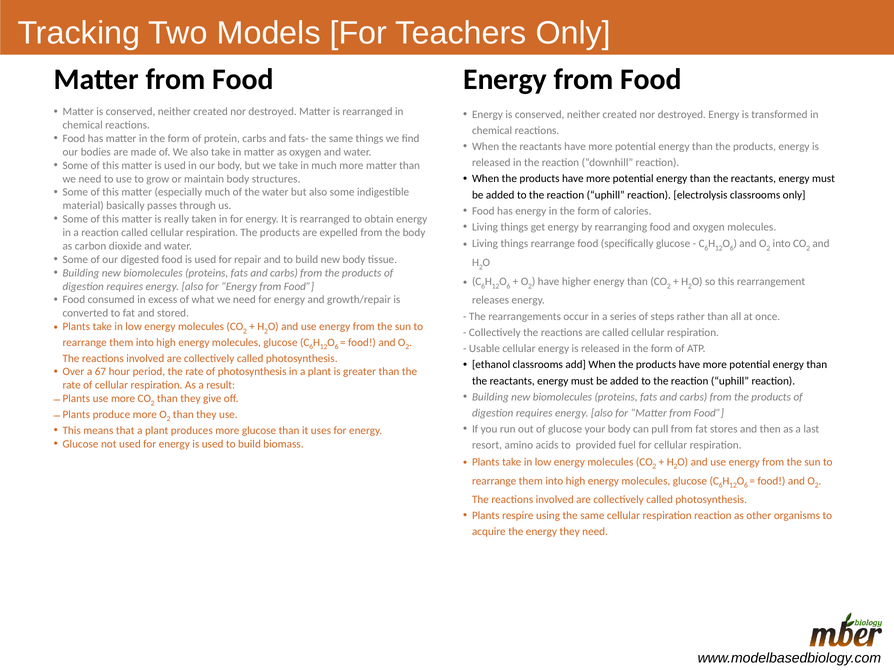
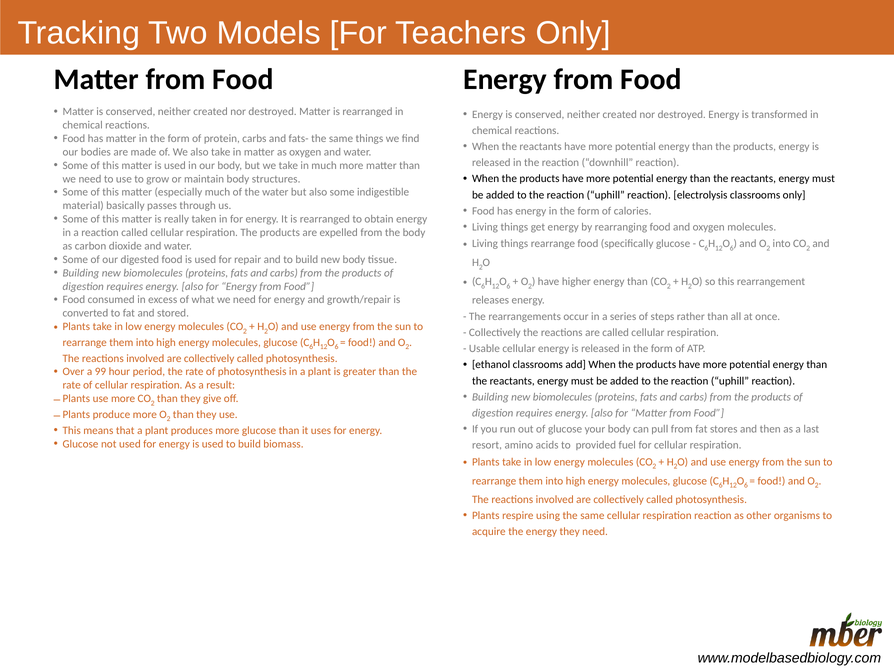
67: 67 -> 99
